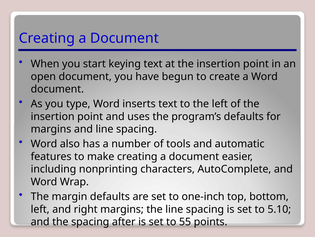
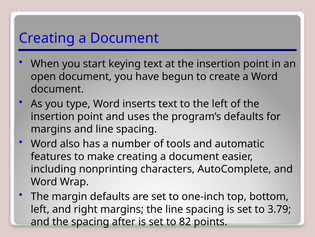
5.10: 5.10 -> 3.79
55: 55 -> 82
